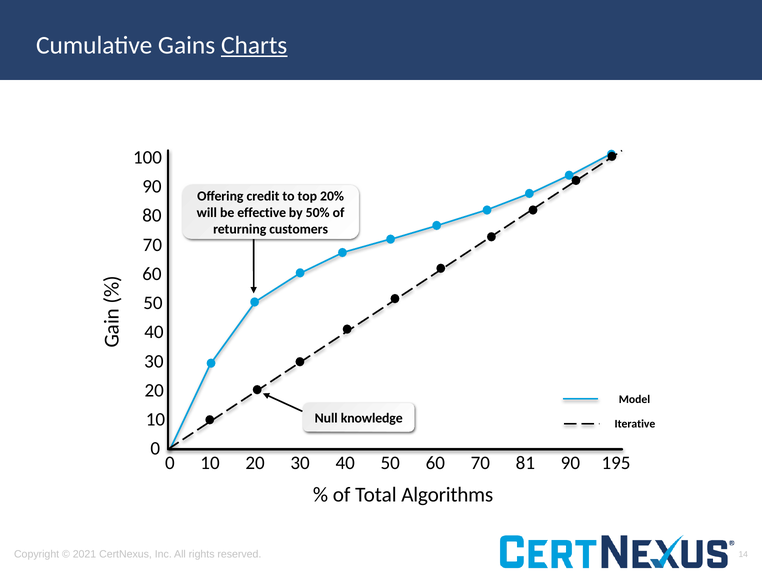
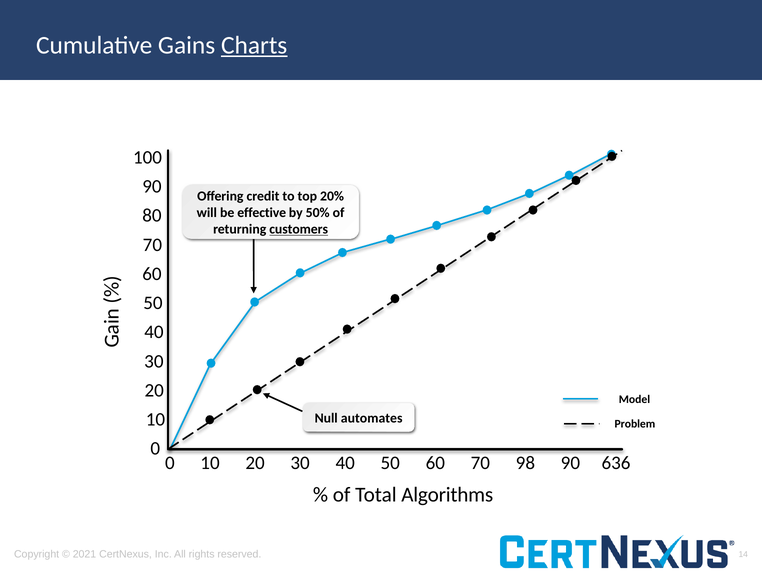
customers underline: none -> present
knowledge: knowledge -> automates
Iterative: Iterative -> Problem
81: 81 -> 98
195: 195 -> 636
